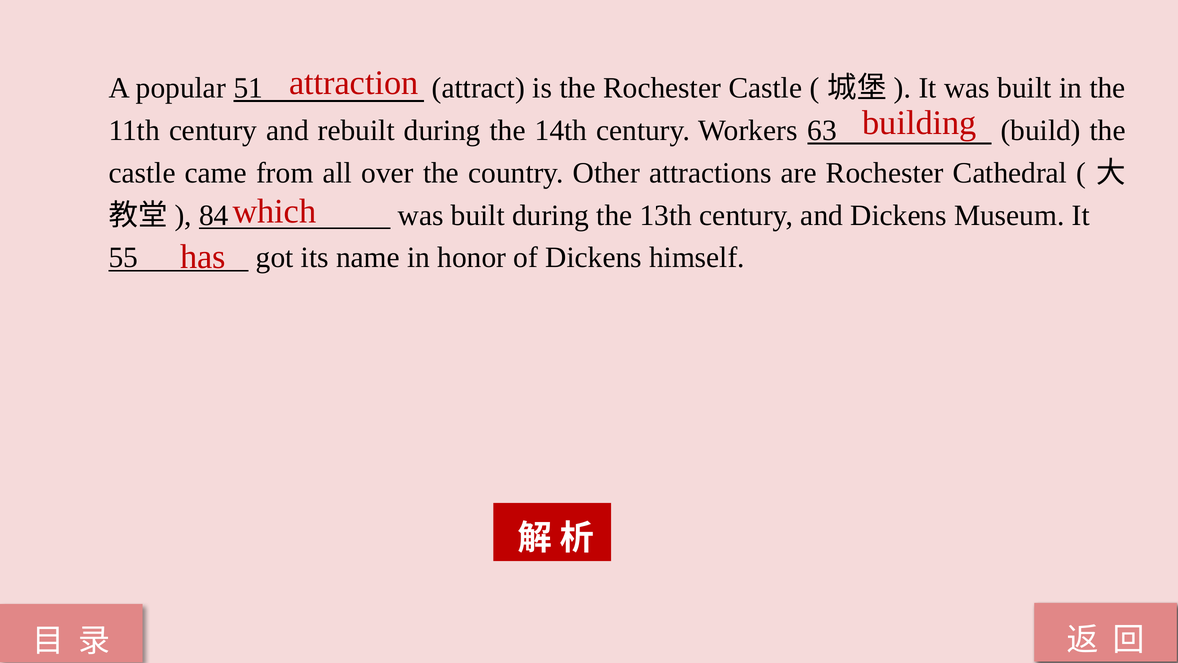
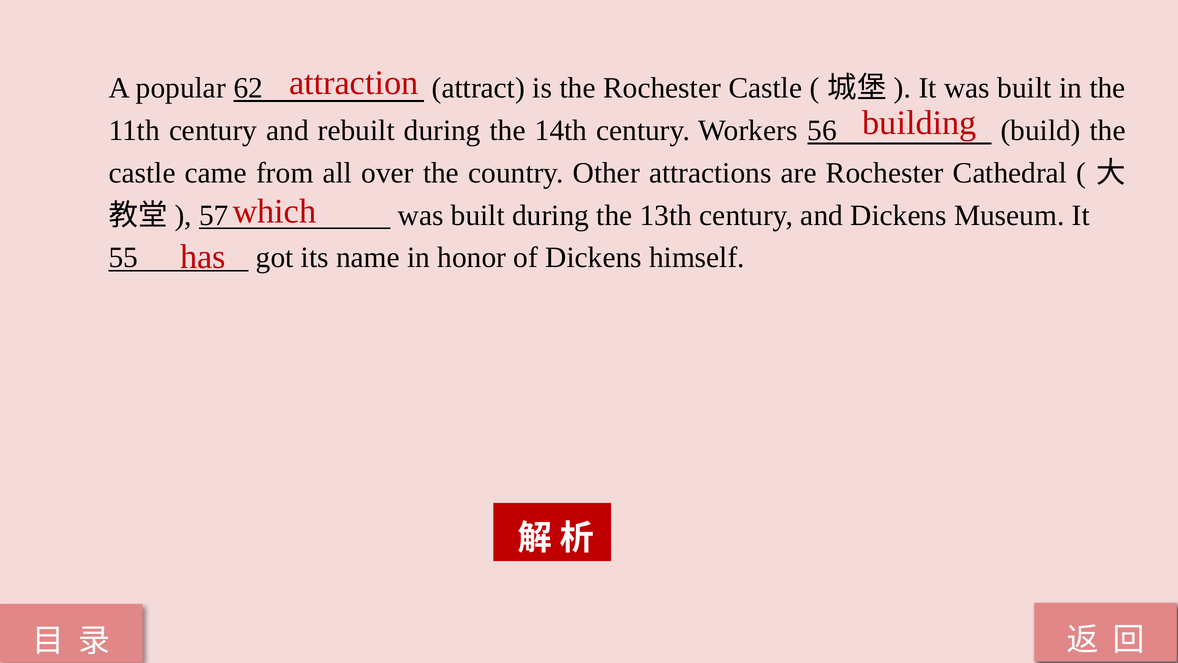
51: 51 -> 62
63: 63 -> 56
84: 84 -> 57
